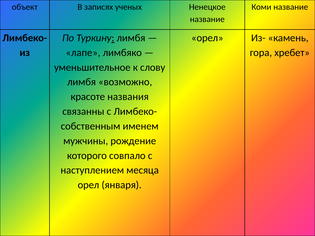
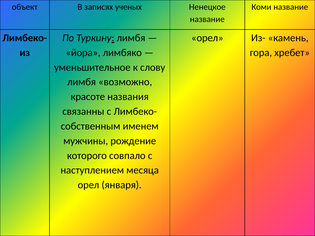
лапе: лапе -> йора
